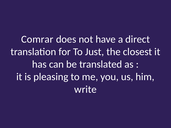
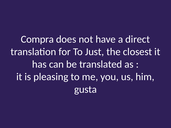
Comrar: Comrar -> Compra
write: write -> gusta
